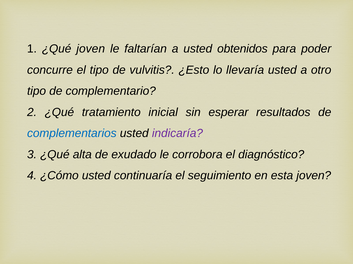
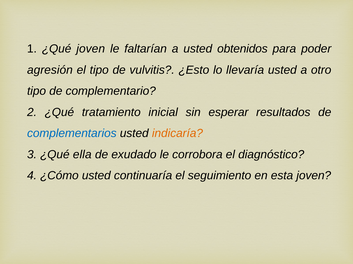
concurre: concurre -> agresión
indicaría colour: purple -> orange
alta: alta -> ella
